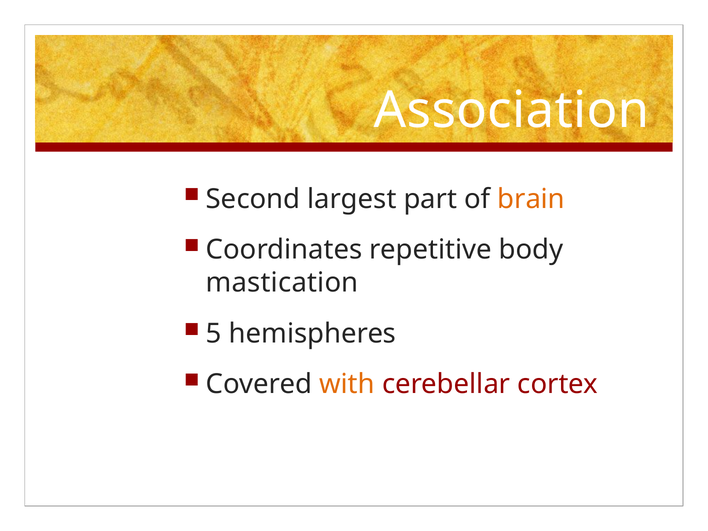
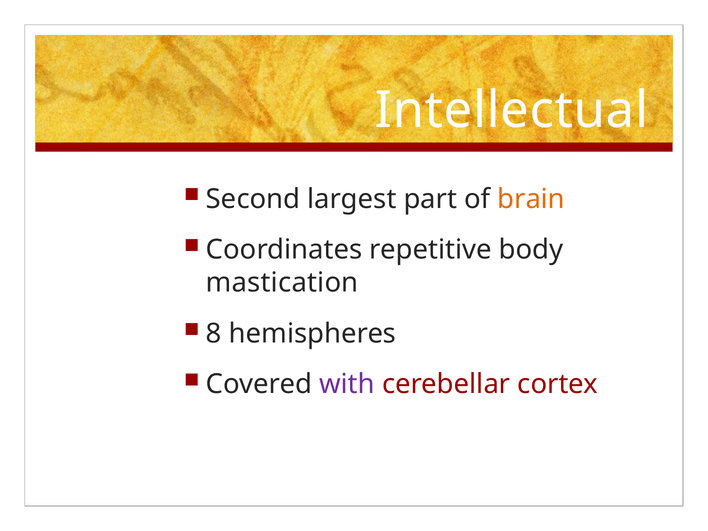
Association: Association -> Intellectual
5: 5 -> 8
with colour: orange -> purple
